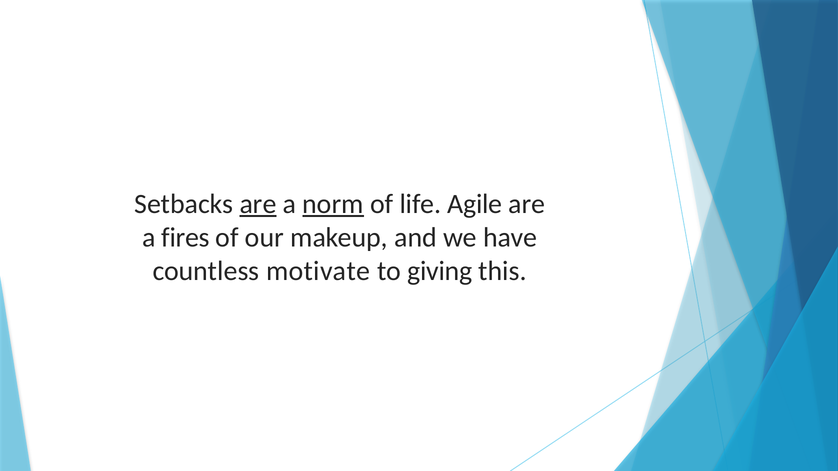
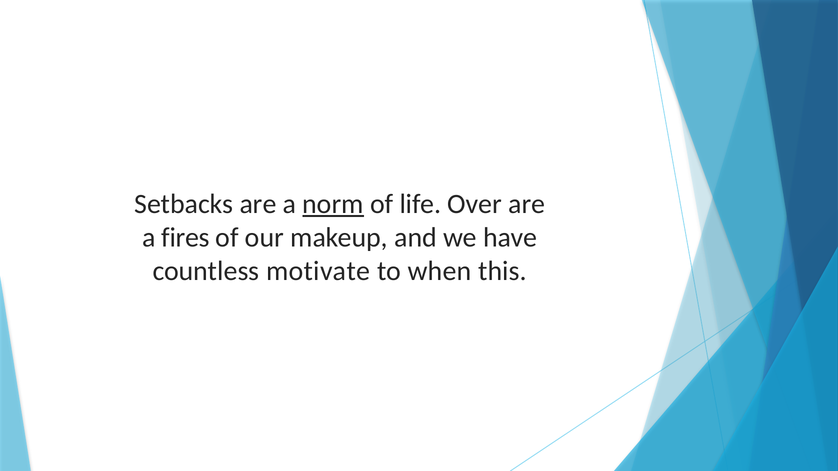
are at (258, 204) underline: present -> none
Agile: Agile -> Over
giving: giving -> when
